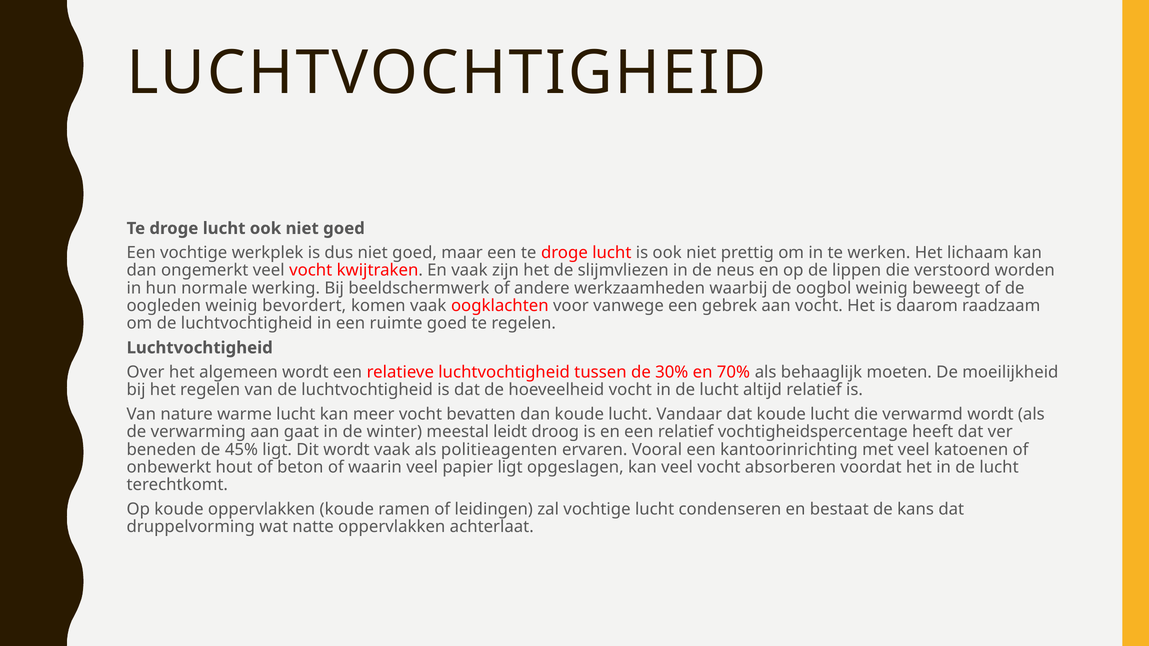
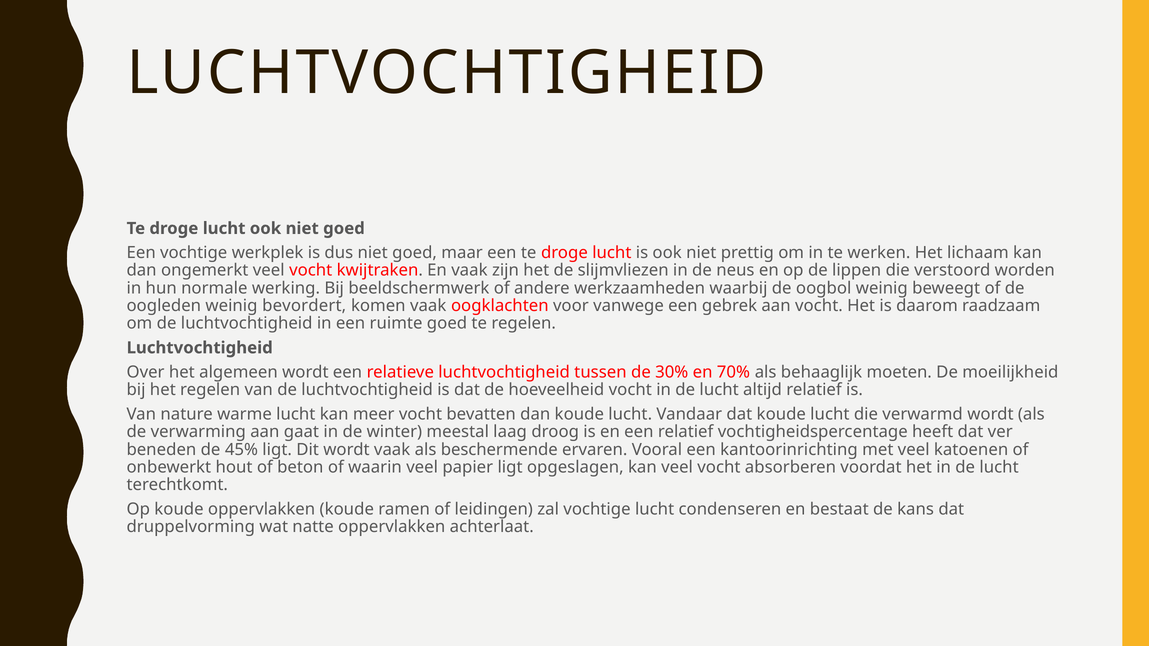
leidt: leidt -> laag
politieagenten: politieagenten -> beschermende
